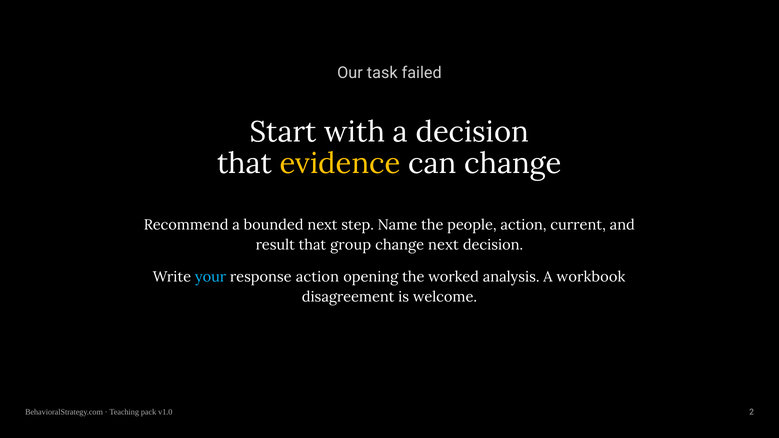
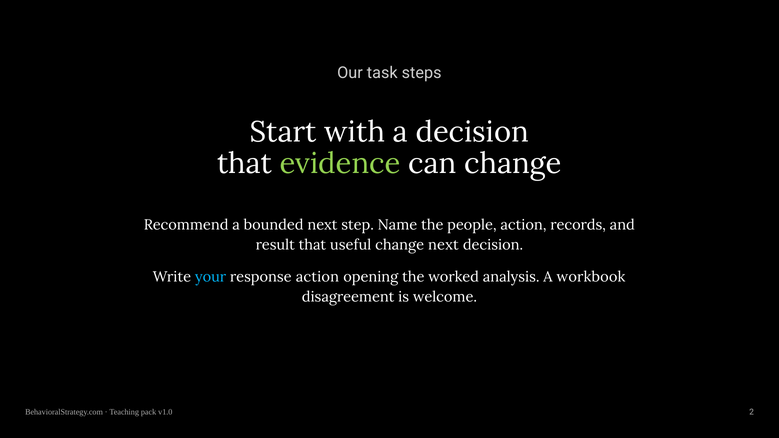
failed: failed -> steps
evidence colour: yellow -> light green
current: current -> records
group: group -> useful
